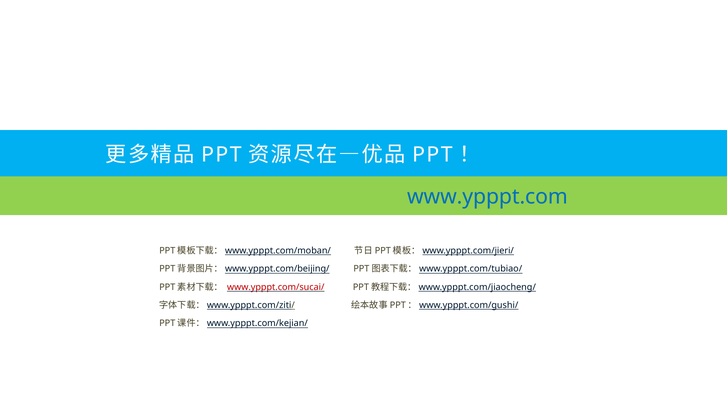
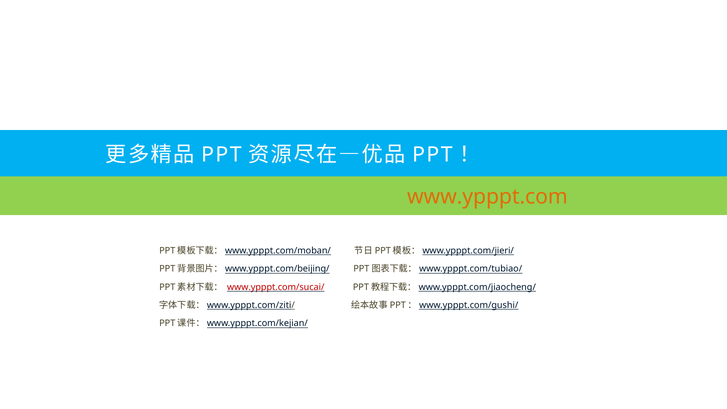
www.ypppt.com colour: blue -> orange
